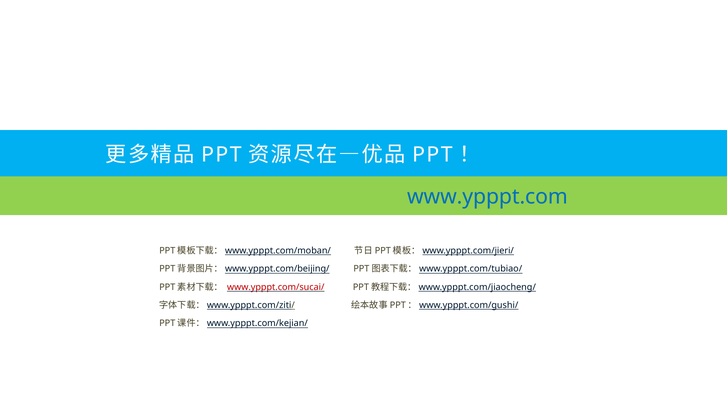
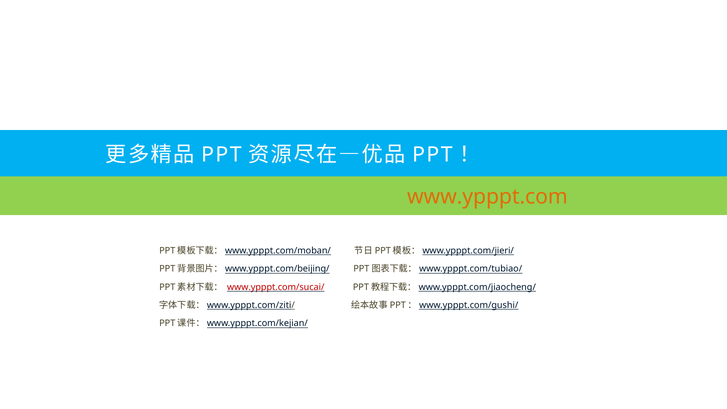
www.ypppt.com colour: blue -> orange
